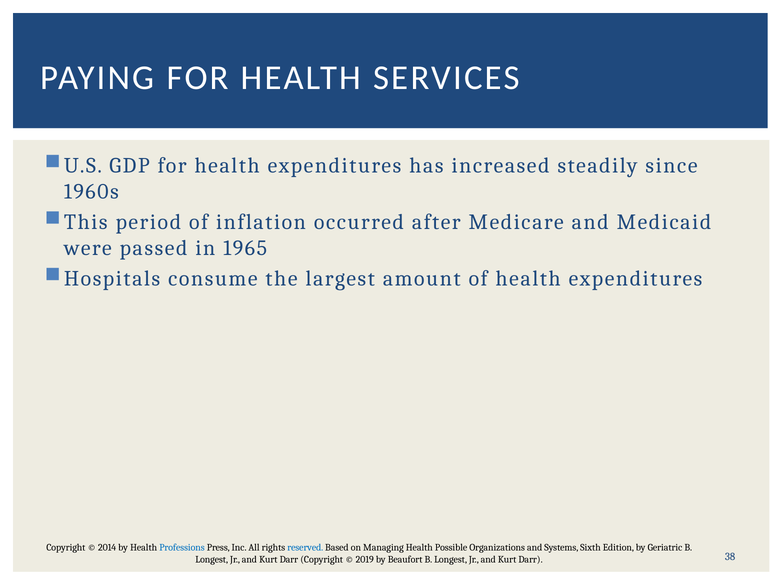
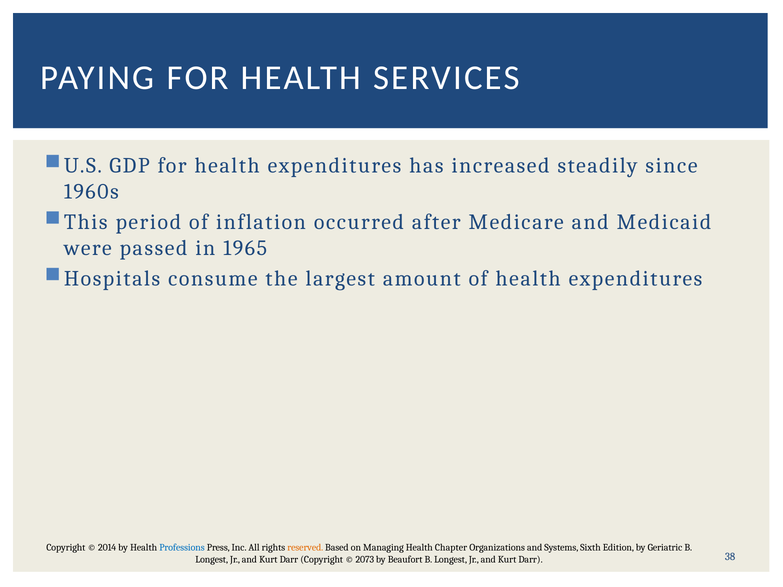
reserved colour: blue -> orange
Possible: Possible -> Chapter
2019: 2019 -> 2073
